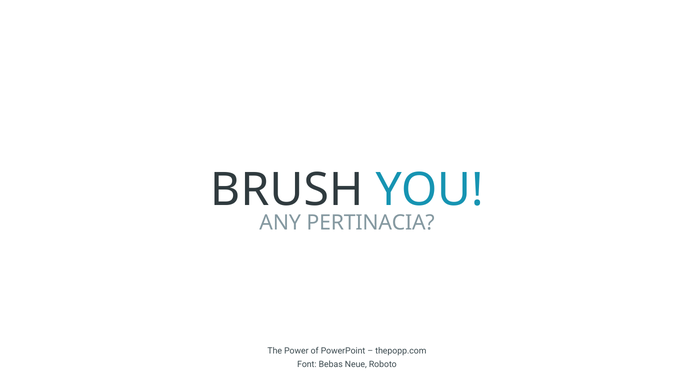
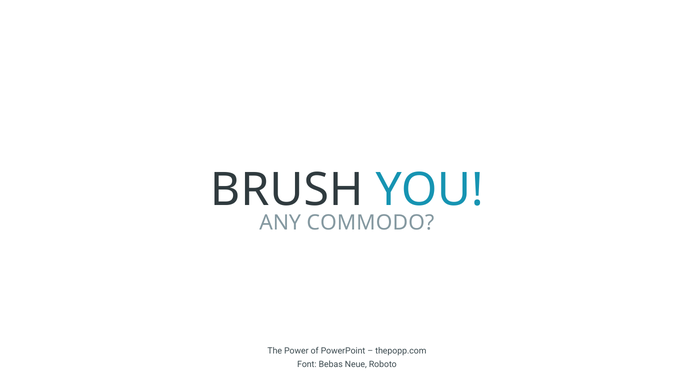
PERTINACIA: PERTINACIA -> COMMODO
